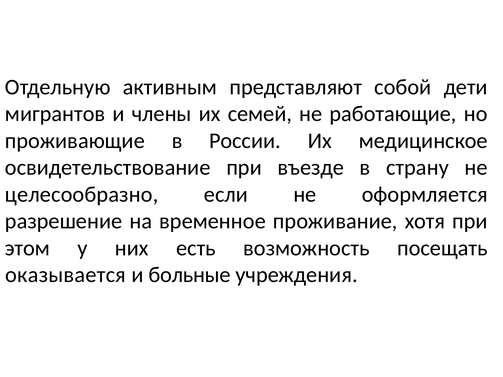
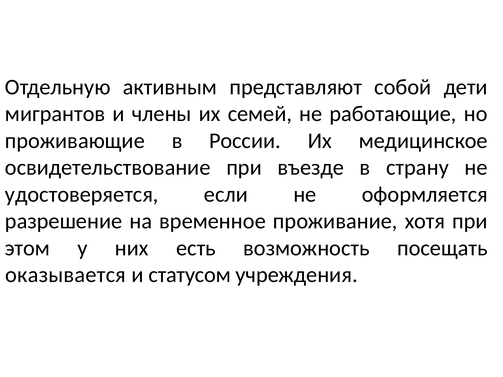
целесообразно: целесообразно -> удостоверяется
больные: больные -> статусом
